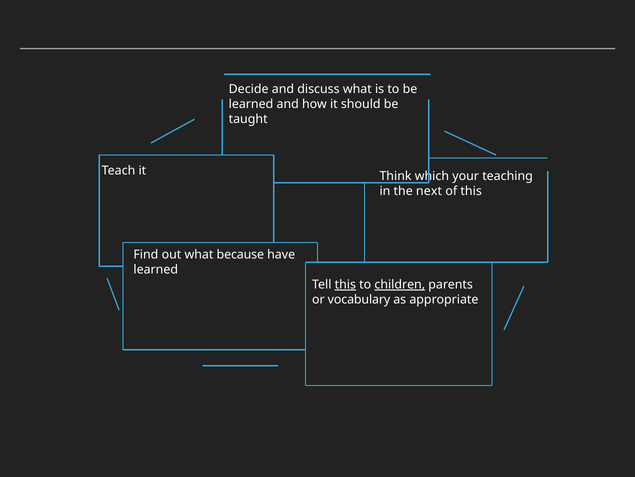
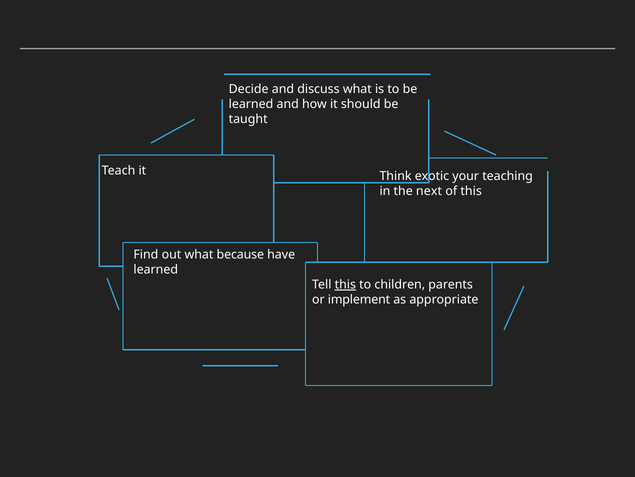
which: which -> exotic
children underline: present -> none
vocabulary: vocabulary -> implement
